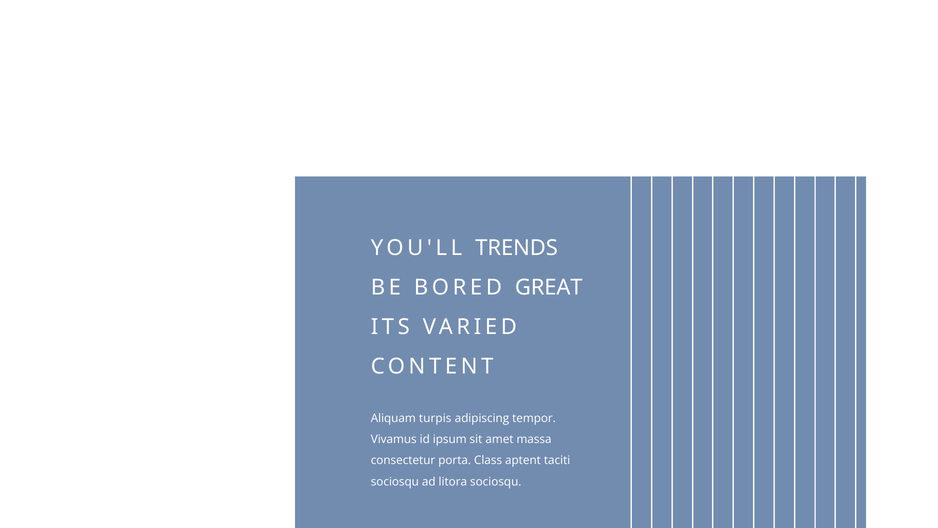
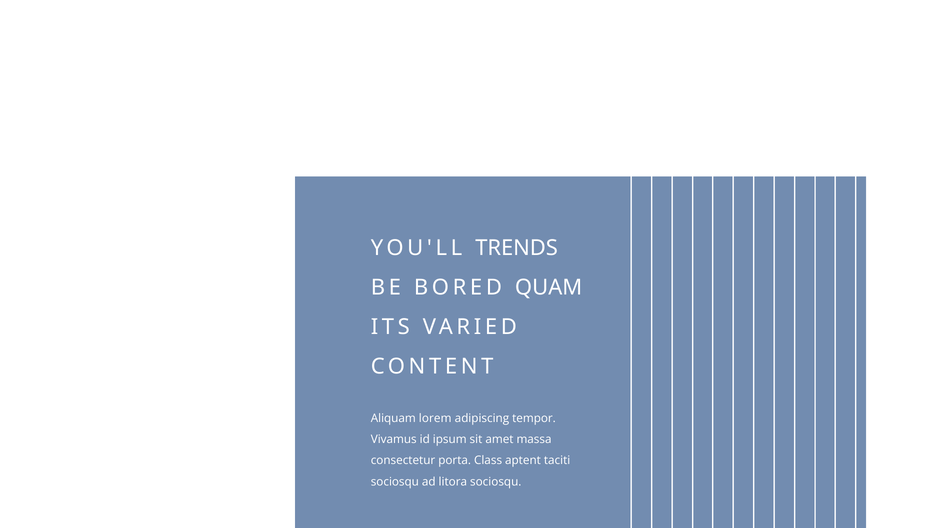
GREAT: GREAT -> QUAM
turpis: turpis -> lorem
